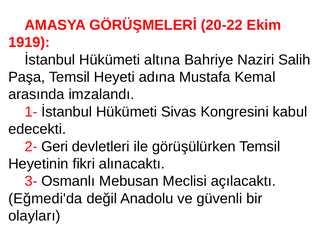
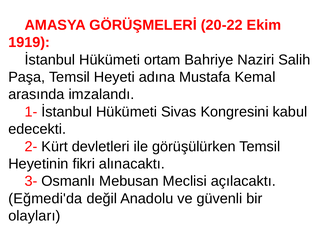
altına: altına -> ortam
Geri: Geri -> Kürt
